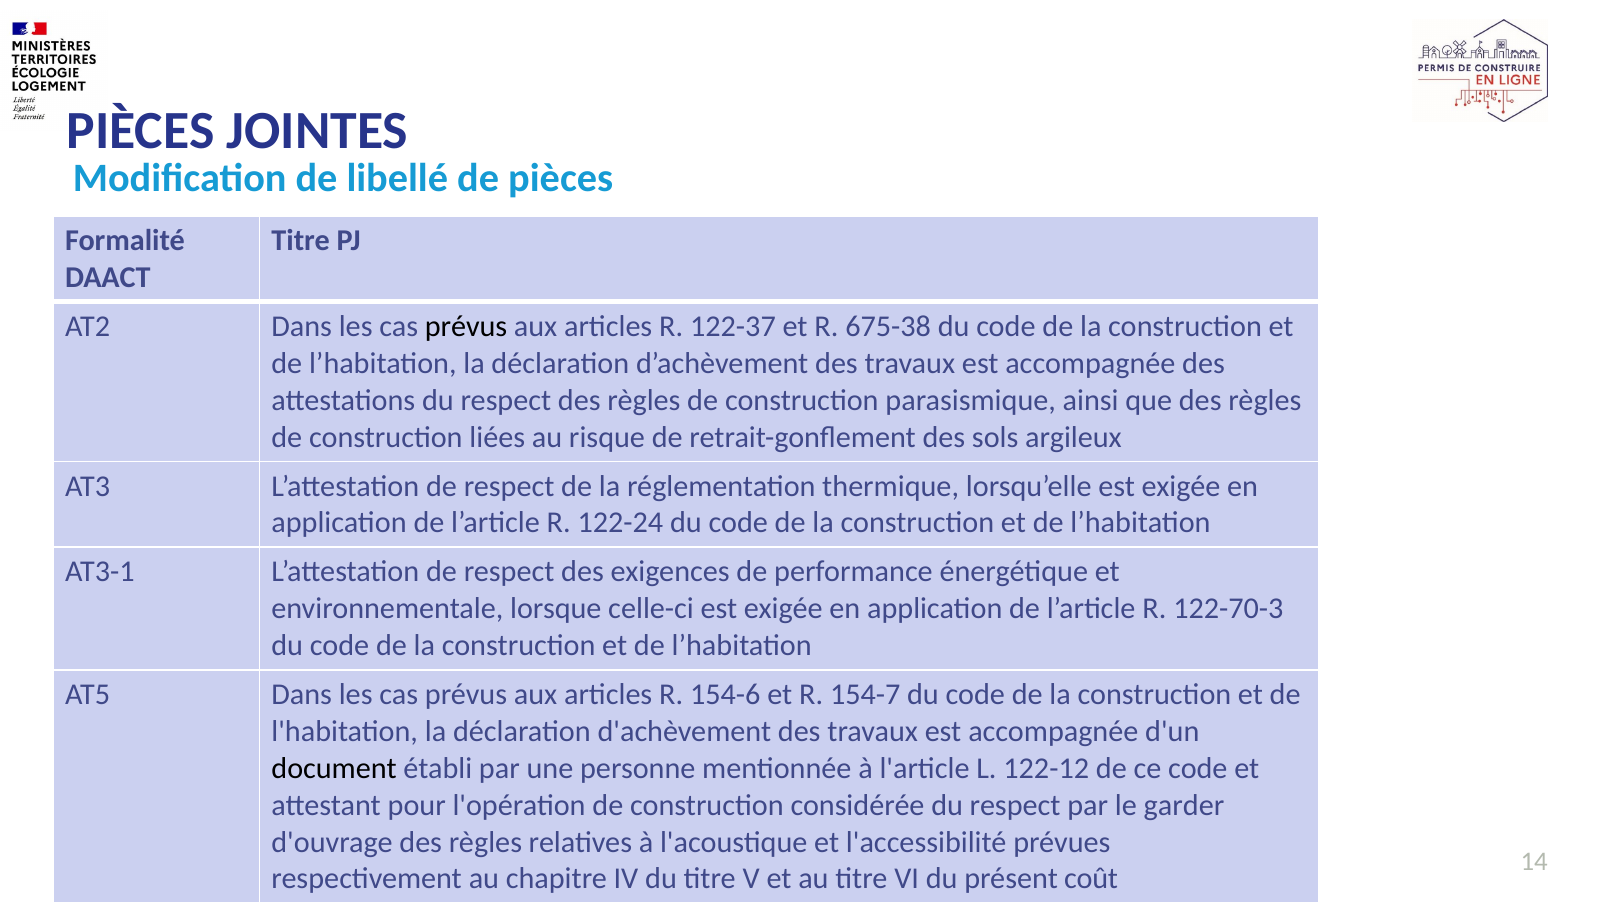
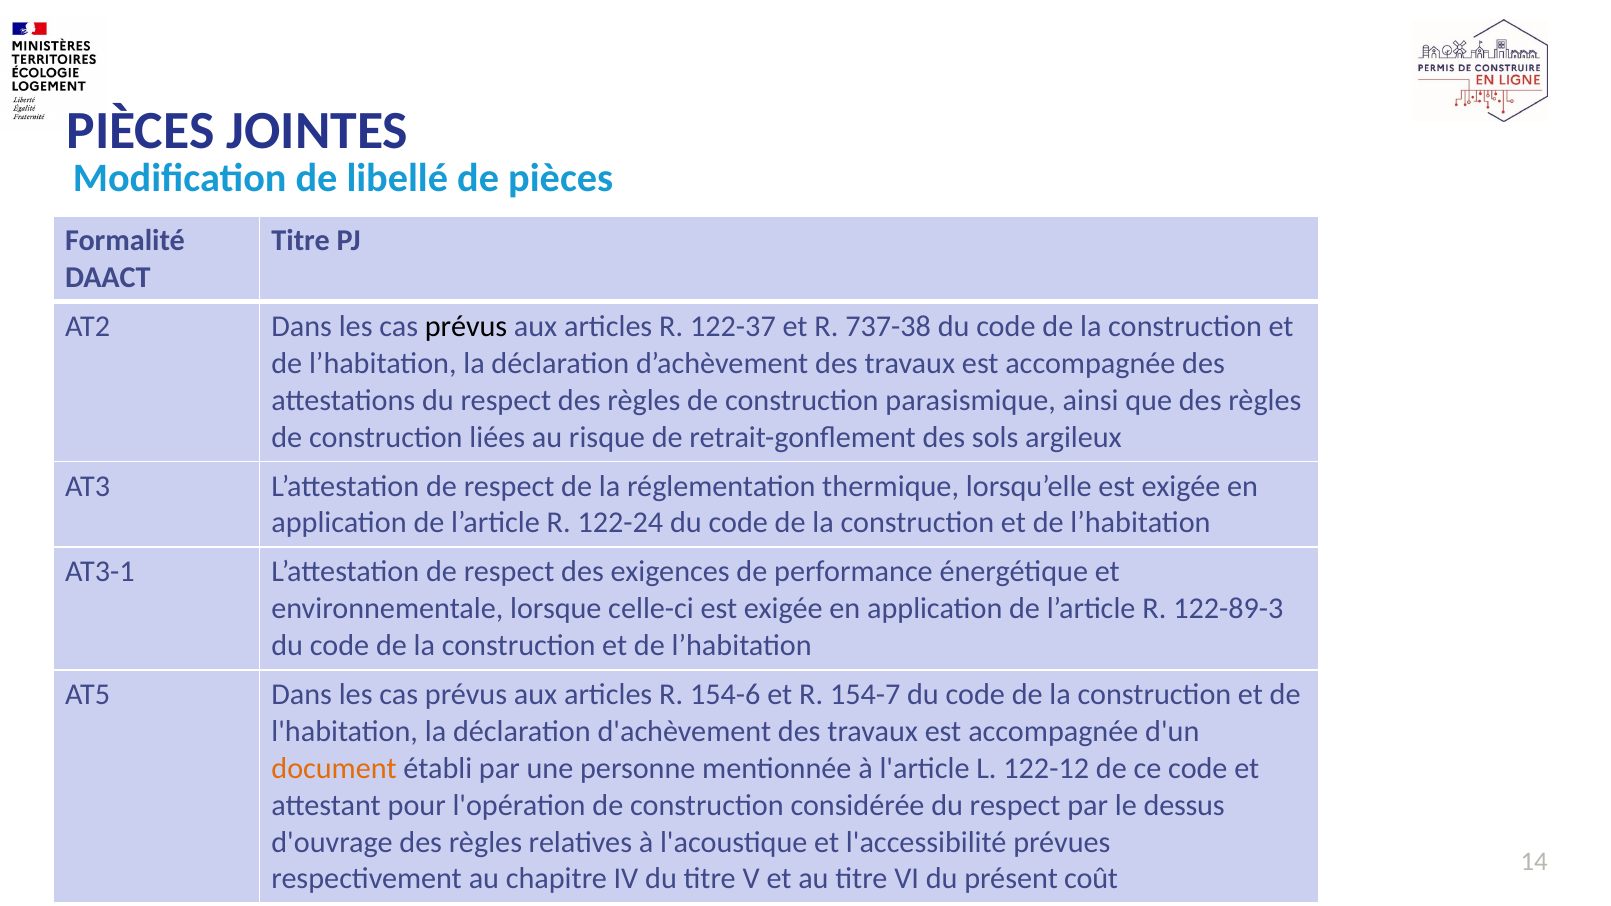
675-38: 675-38 -> 737-38
122-70-3: 122-70-3 -> 122-89-3
document colour: black -> orange
garder: garder -> dessus
